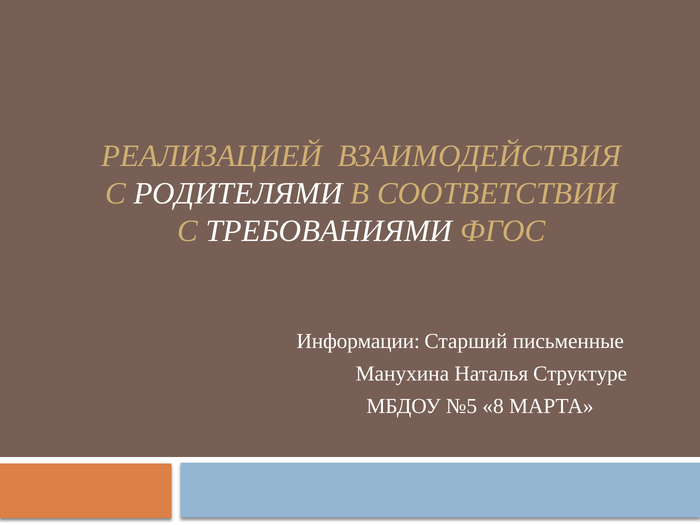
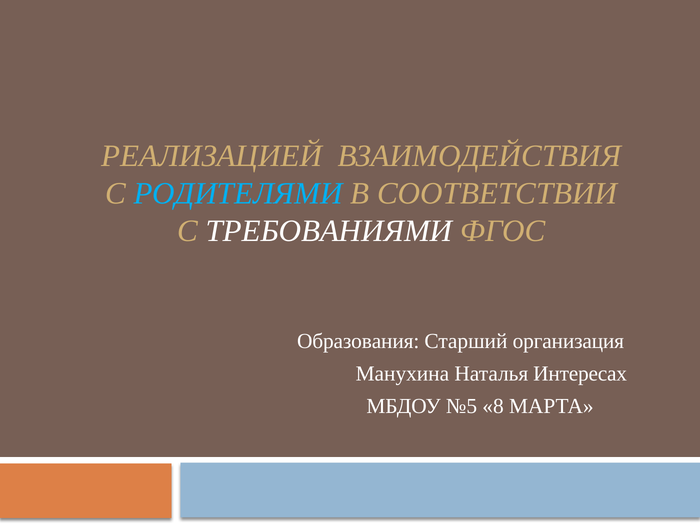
РОДИТЕЛЯМИ colour: white -> light blue
Информации: Информации -> Образования
письменные: письменные -> организация
Структуре: Структуре -> Интересах
